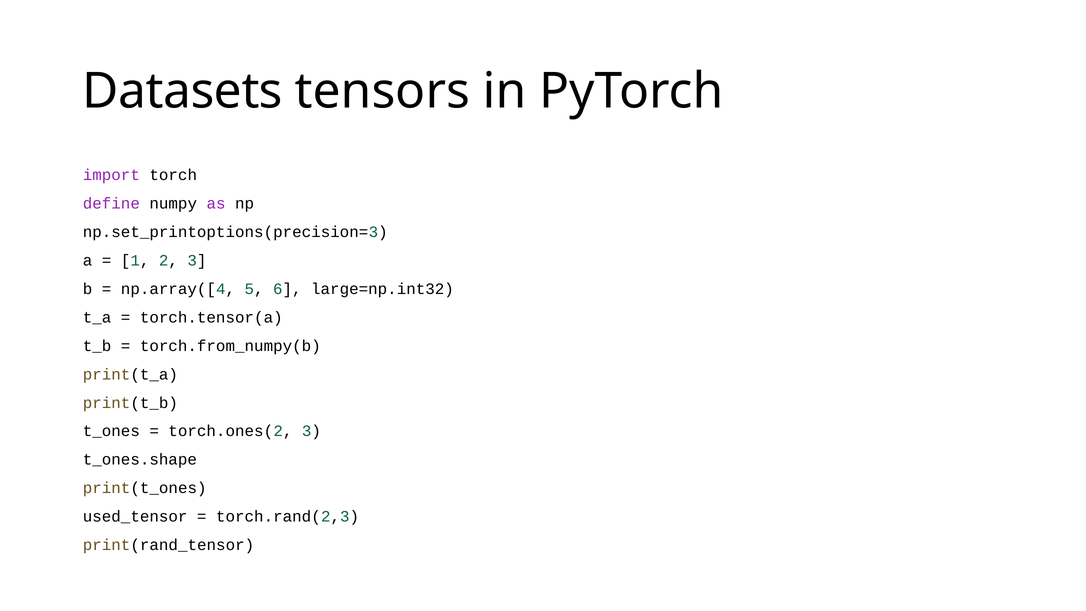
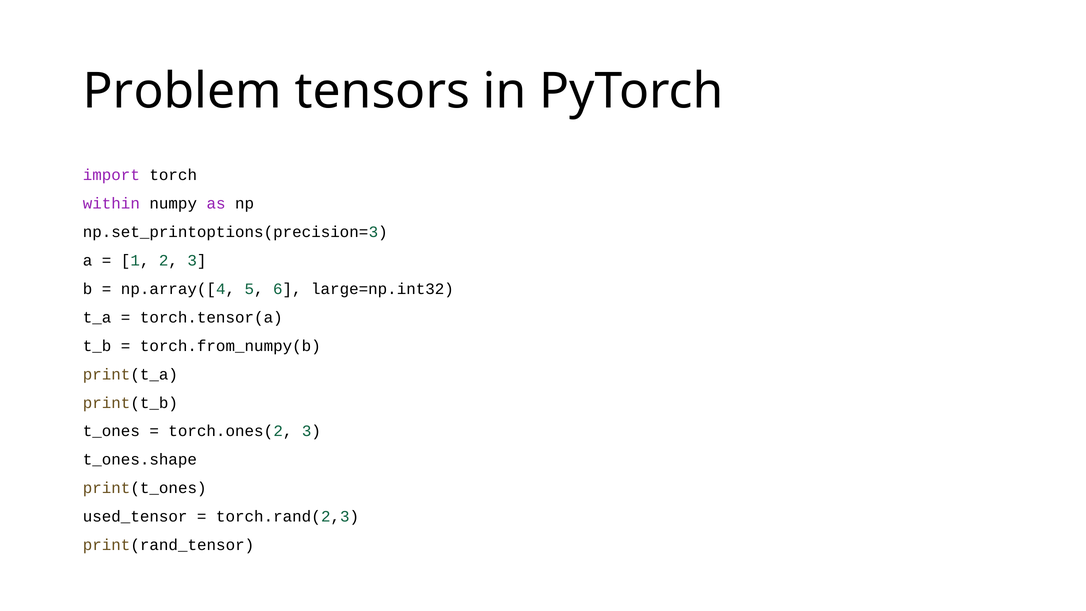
Datasets: Datasets -> Problem
define: define -> within
